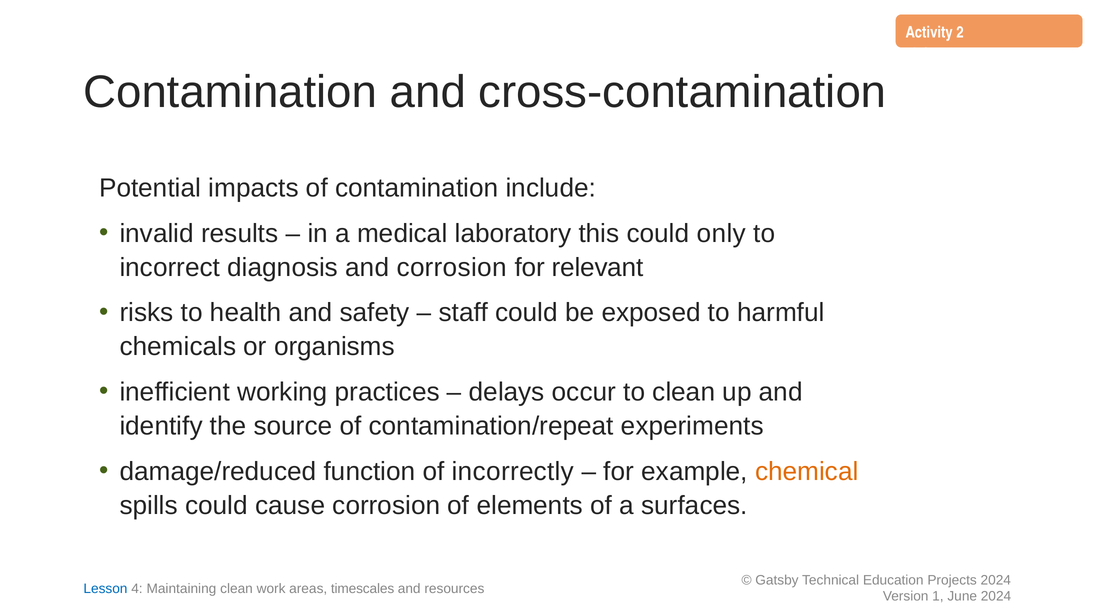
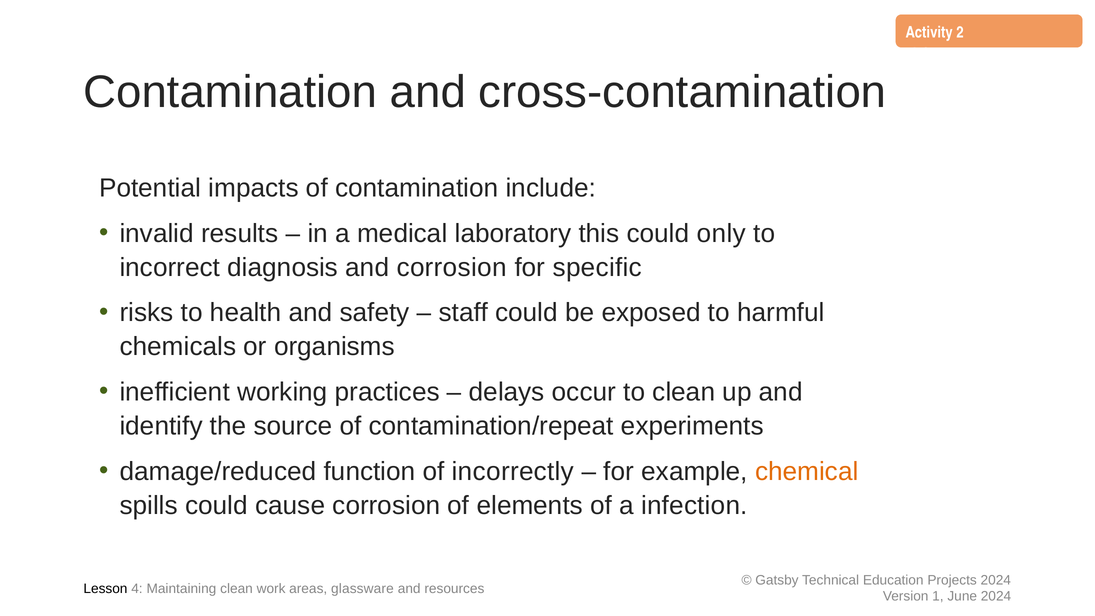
relevant: relevant -> specific
surfaces: surfaces -> infection
Lesson colour: blue -> black
timescales: timescales -> glassware
